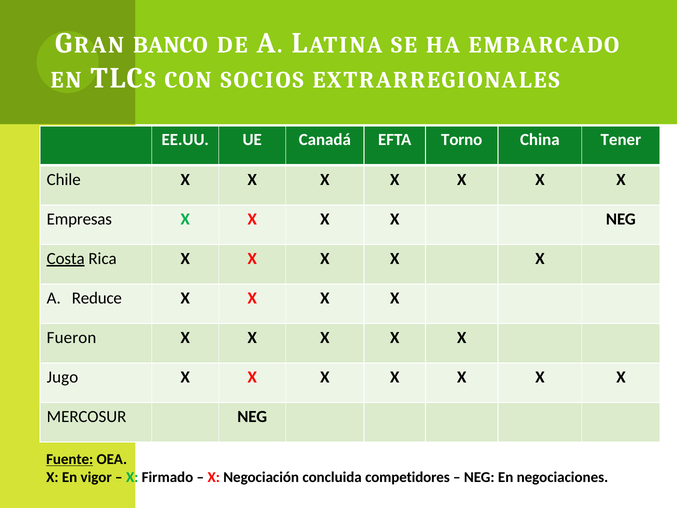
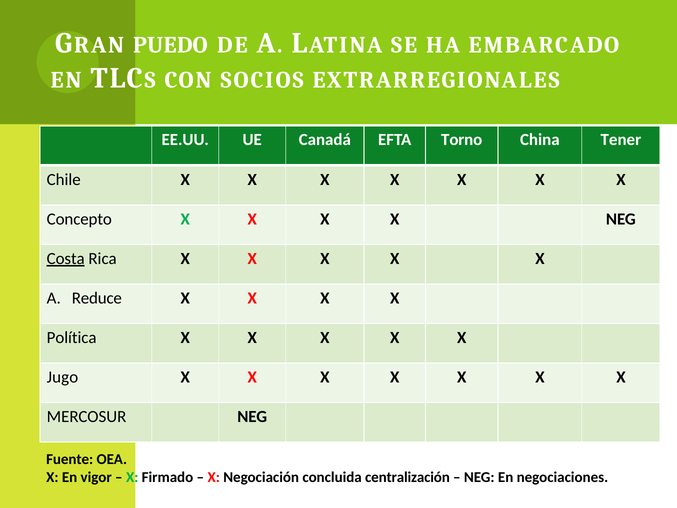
BANCO: BANCO -> PUEDO
Empresas: Empresas -> Concepto
Fueron: Fueron -> Política
Fuente underline: present -> none
competidores: competidores -> centralización
